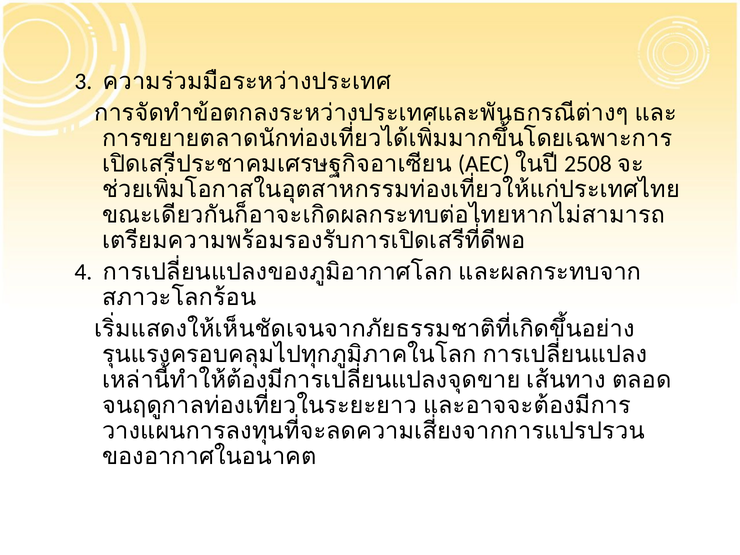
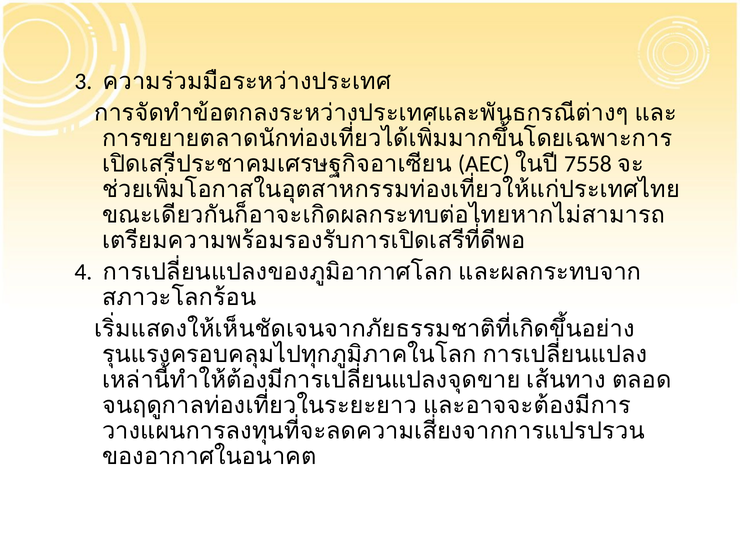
2508: 2508 -> 7558
